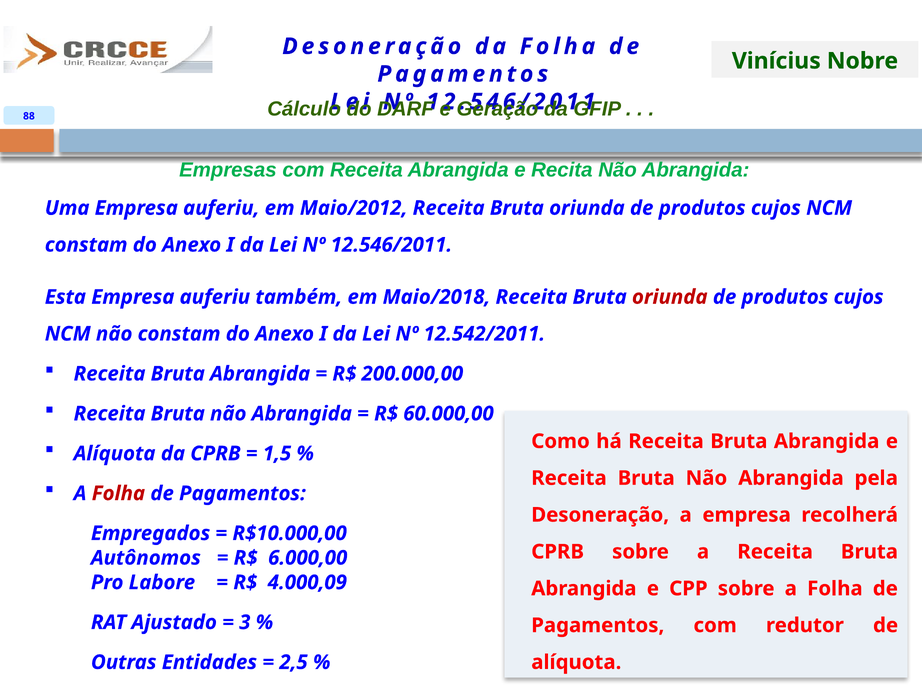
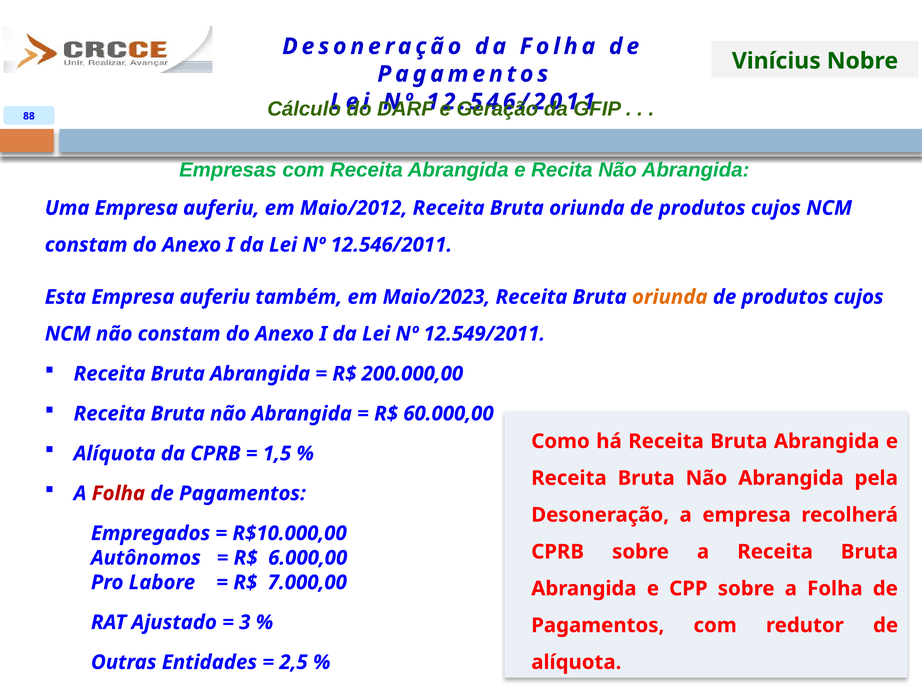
Maio/2018: Maio/2018 -> Maio/2023
oriunda at (670, 297) colour: red -> orange
12.542/2011: 12.542/2011 -> 12.549/2011
4.000,09: 4.000,09 -> 7.000,00
